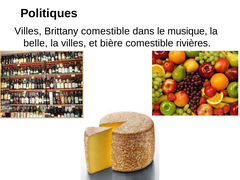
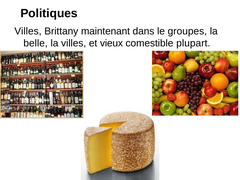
Brittany comestible: comestible -> maintenant
musique: musique -> groupes
bière: bière -> vieux
rivières: rivières -> plupart
